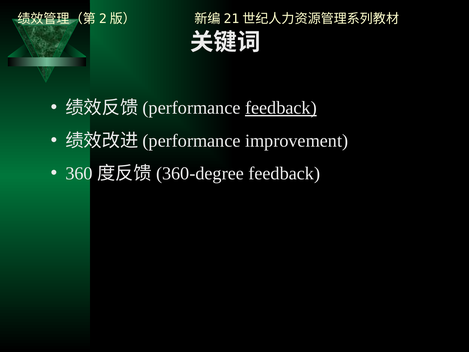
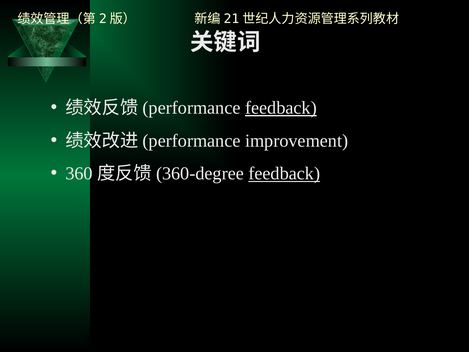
feedback at (284, 173) underline: none -> present
